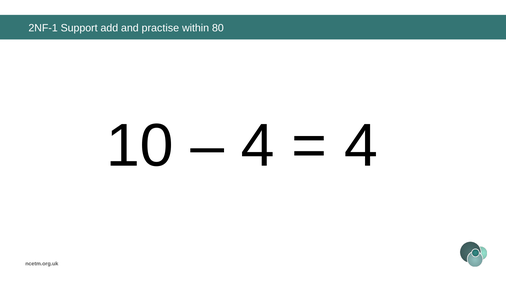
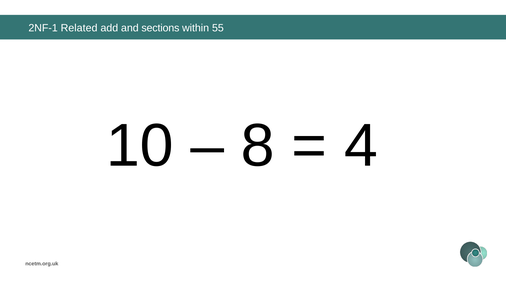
Support: Support -> Related
practise: practise -> sections
80: 80 -> 55
4 at (258, 146): 4 -> 8
